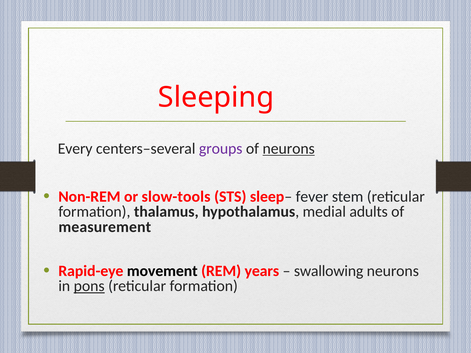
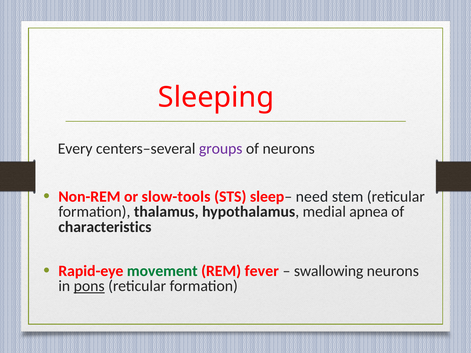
neurons at (289, 149) underline: present -> none
fever: fever -> need
adults: adults -> apnea
measurement: measurement -> characteristics
movement colour: black -> green
years: years -> fever
